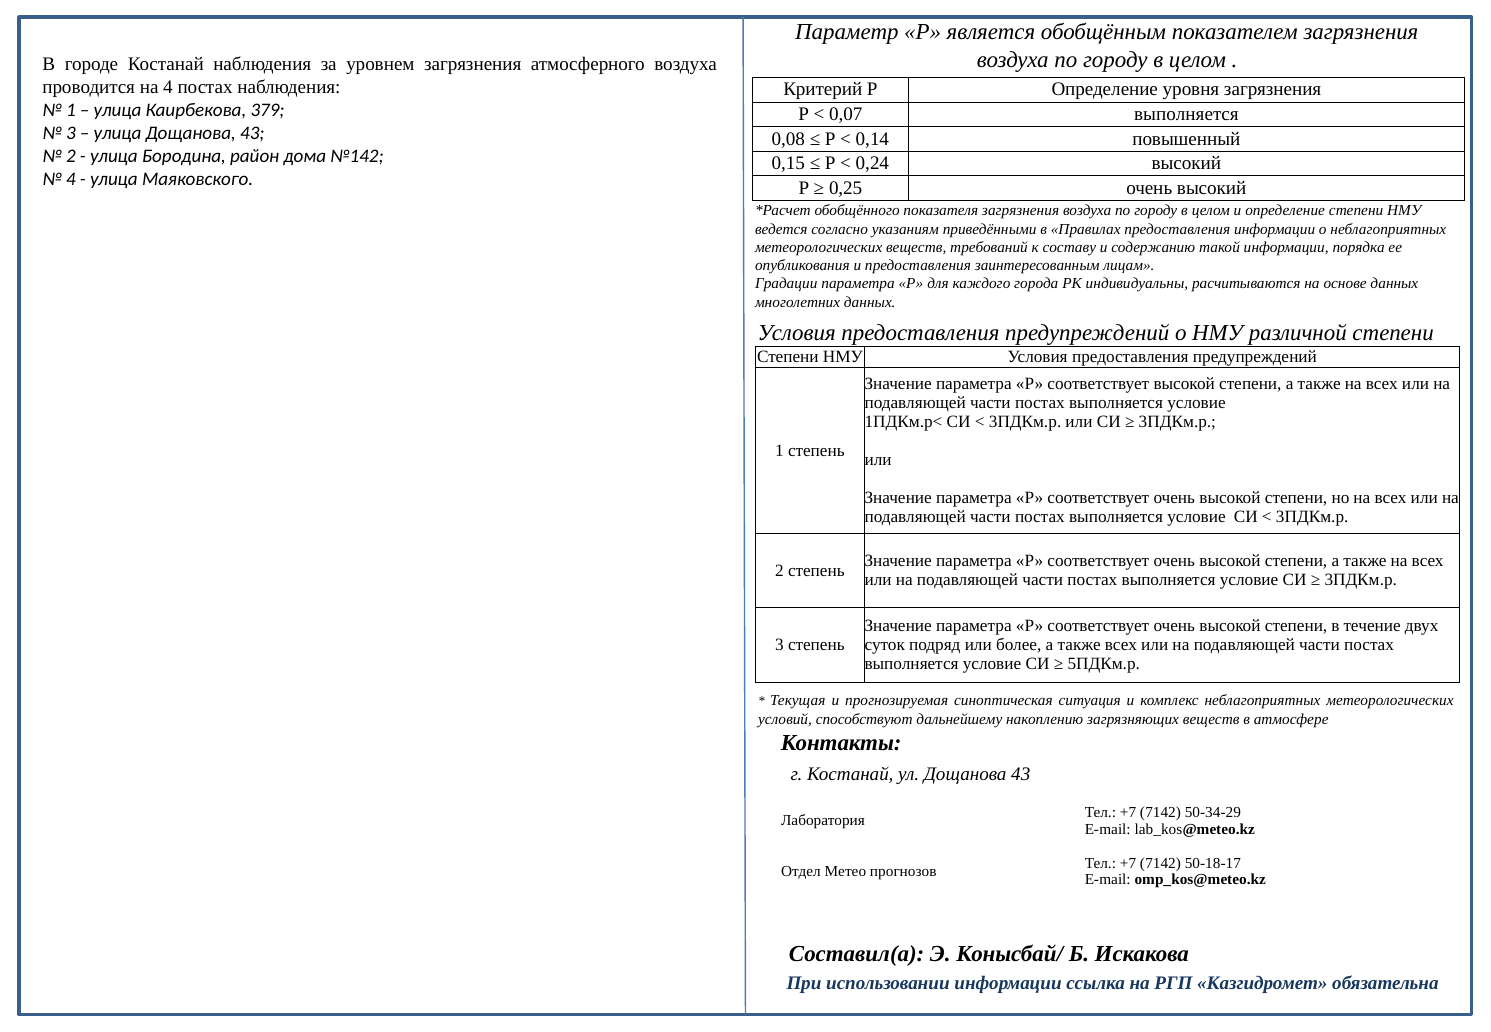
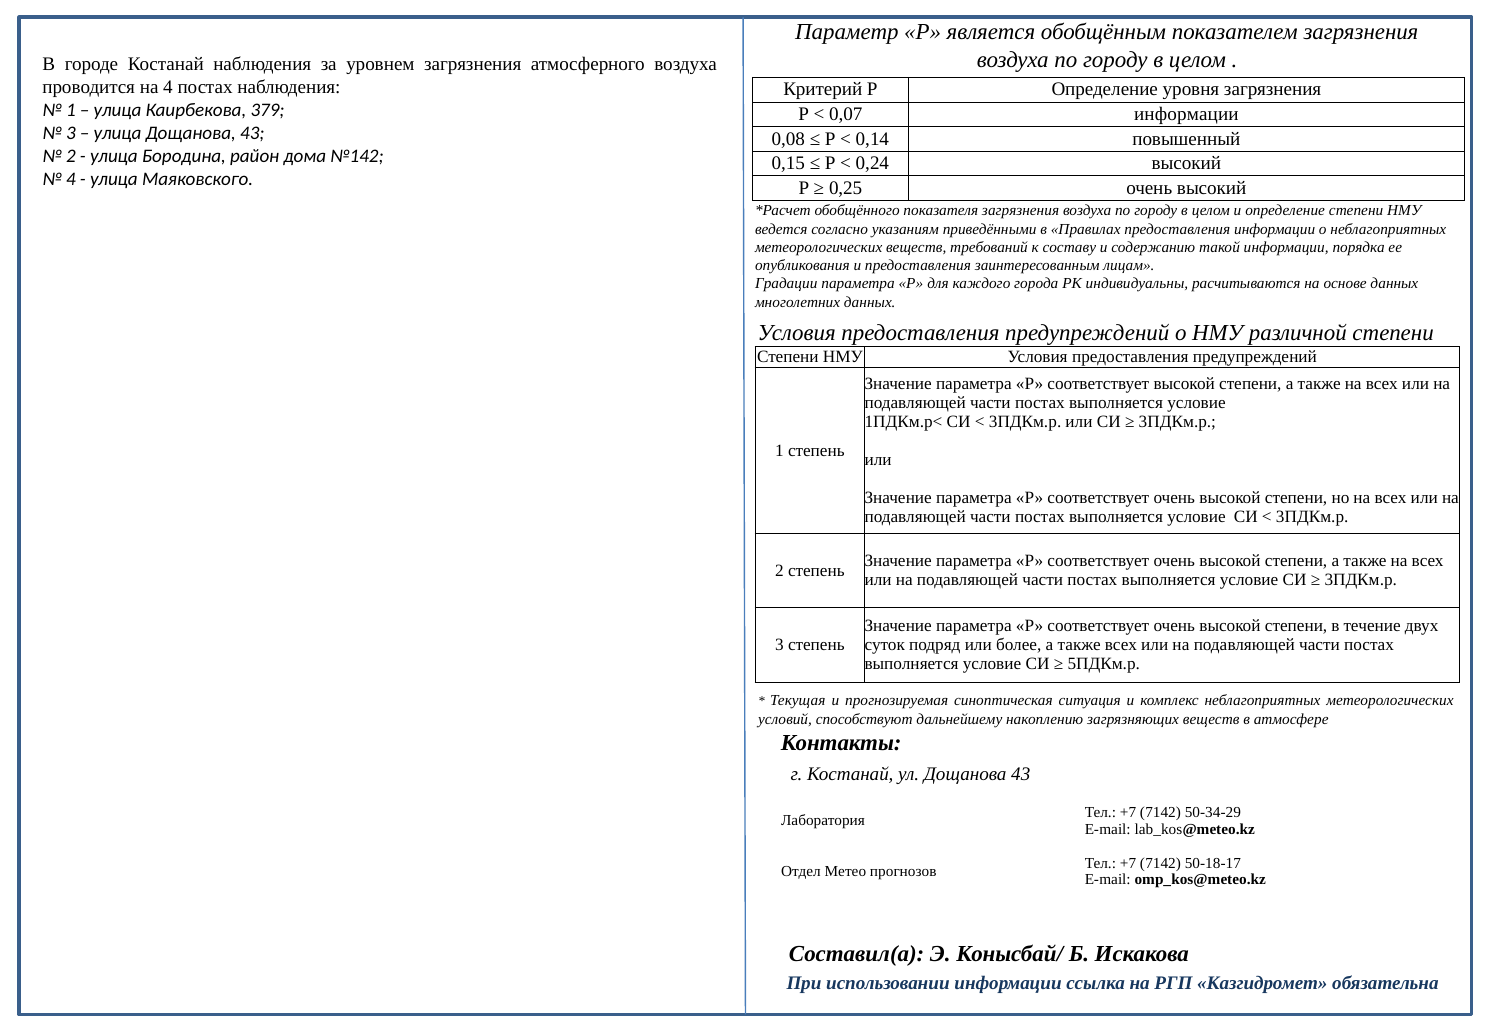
0,07 выполняется: выполняется -> информации
